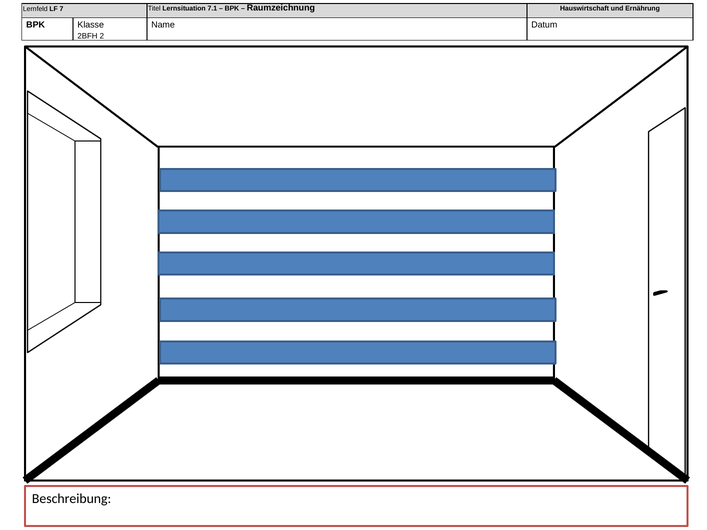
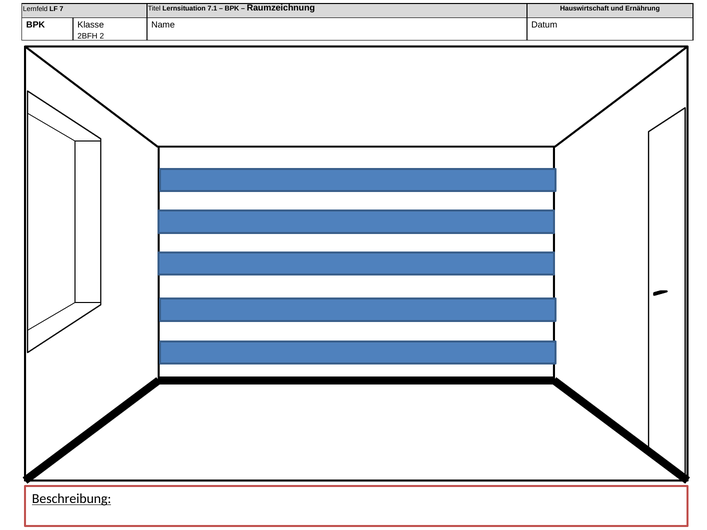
Beschreibung underline: none -> present
